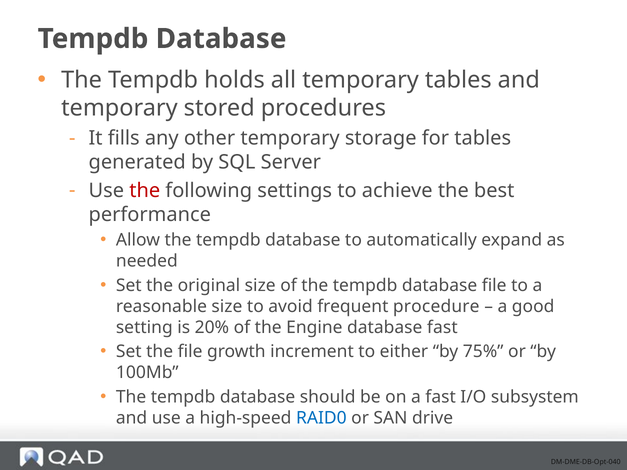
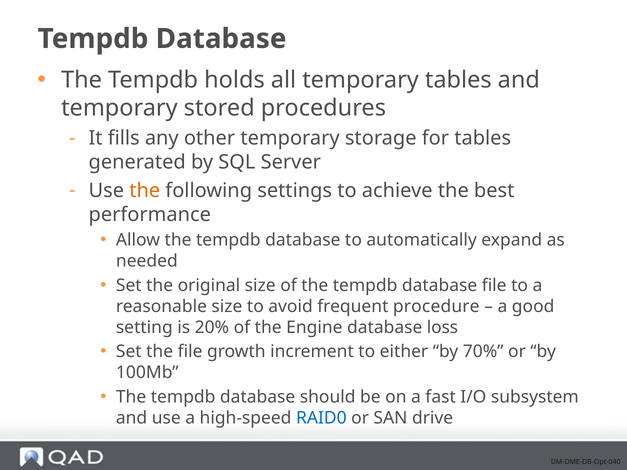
the at (145, 191) colour: red -> orange
database fast: fast -> loss
75%: 75% -> 70%
